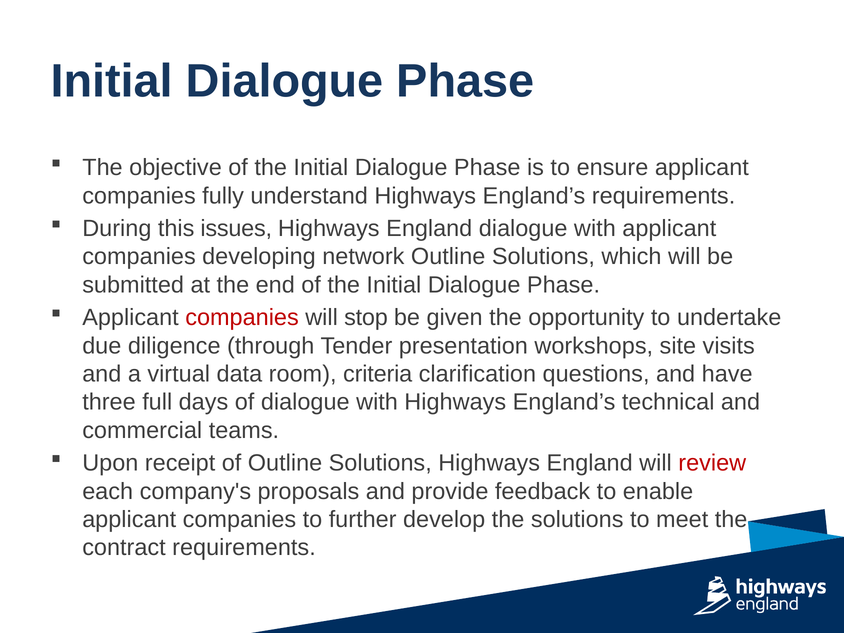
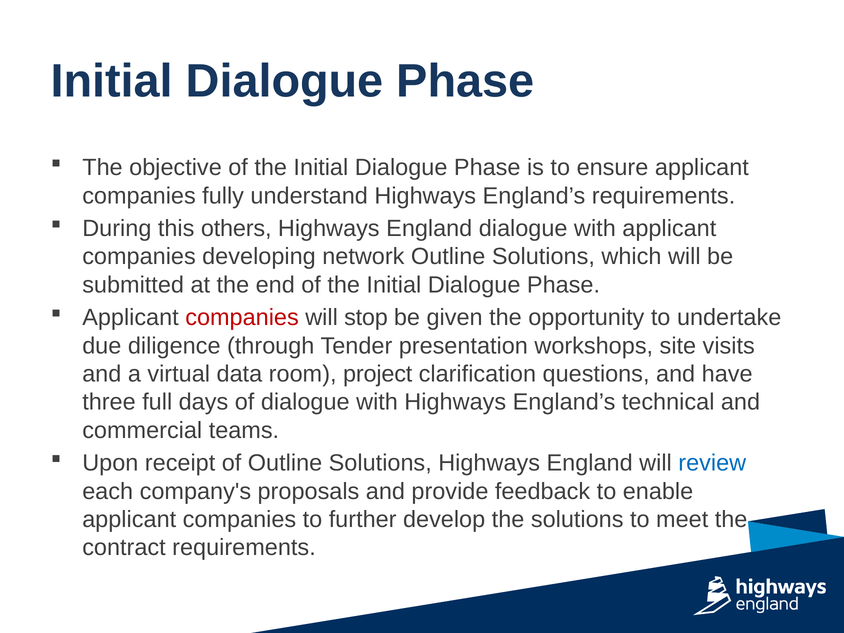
issues: issues -> others
criteria: criteria -> project
review colour: red -> blue
